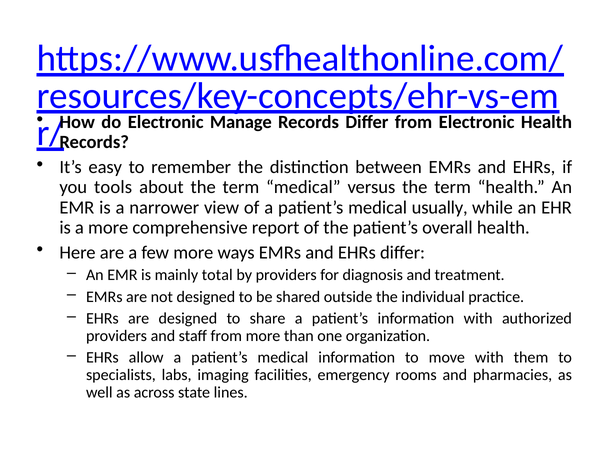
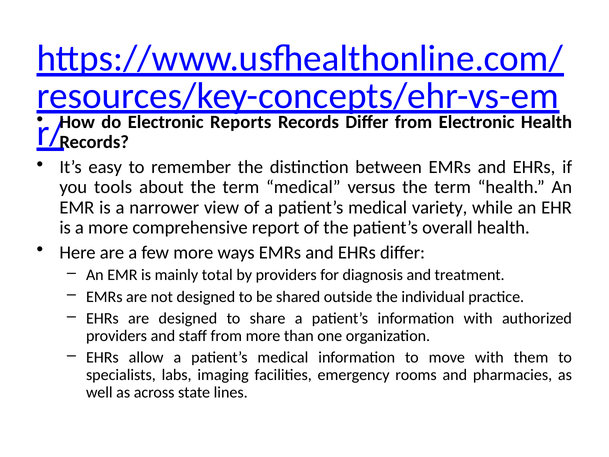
Manage: Manage -> Reports
usually: usually -> variety
